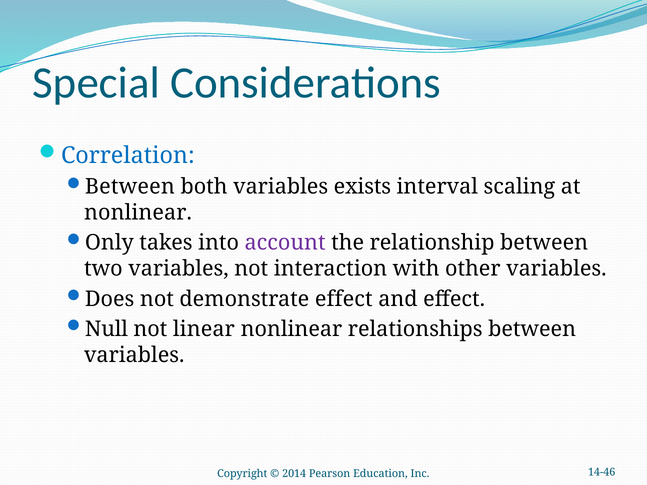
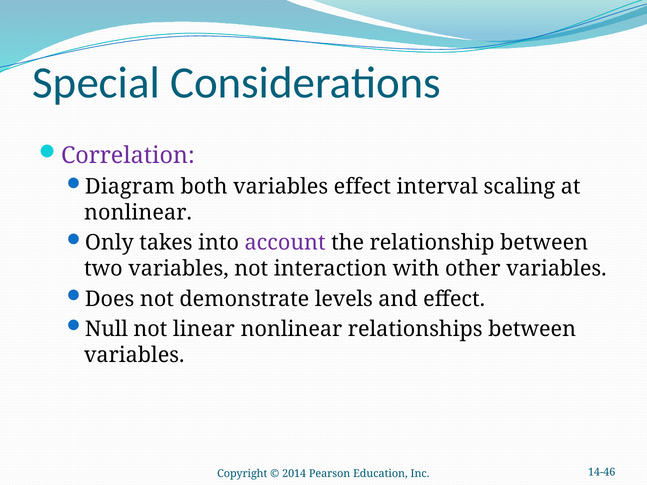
Correlation colour: blue -> purple
Between at (130, 187): Between -> Diagram
variables exists: exists -> effect
demonstrate effect: effect -> levels
